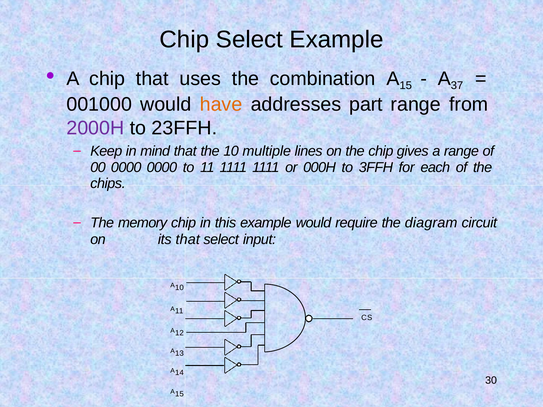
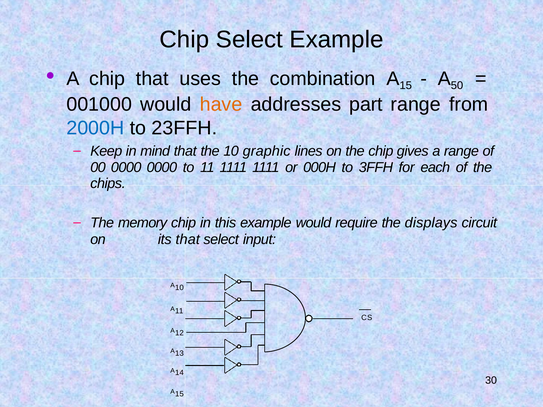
37: 37 -> 50
2000H colour: purple -> blue
multiple: multiple -> graphic
diagram: diagram -> displays
